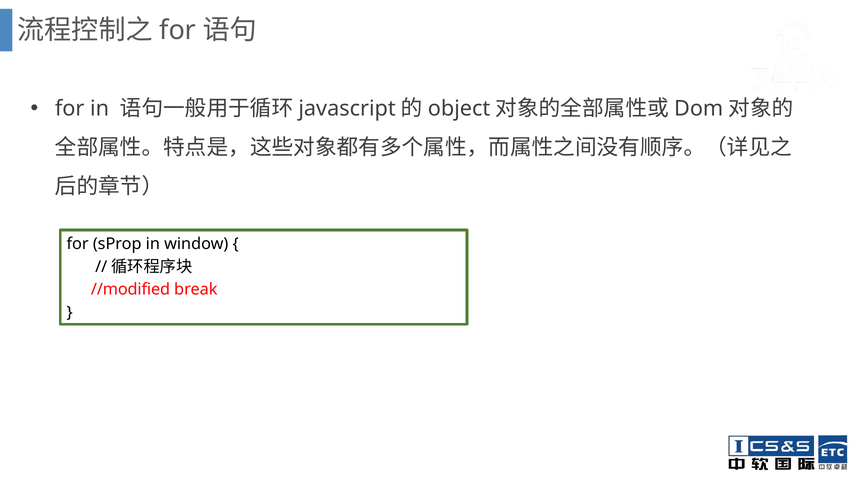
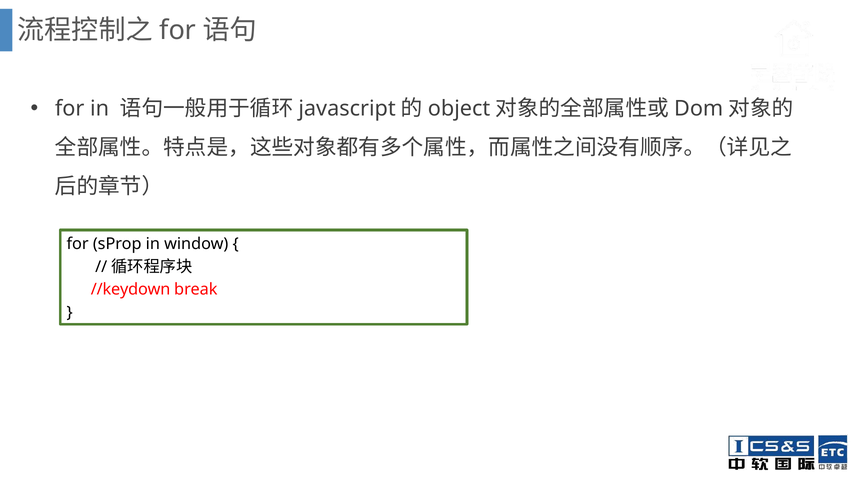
//modified: //modified -> //keydown
